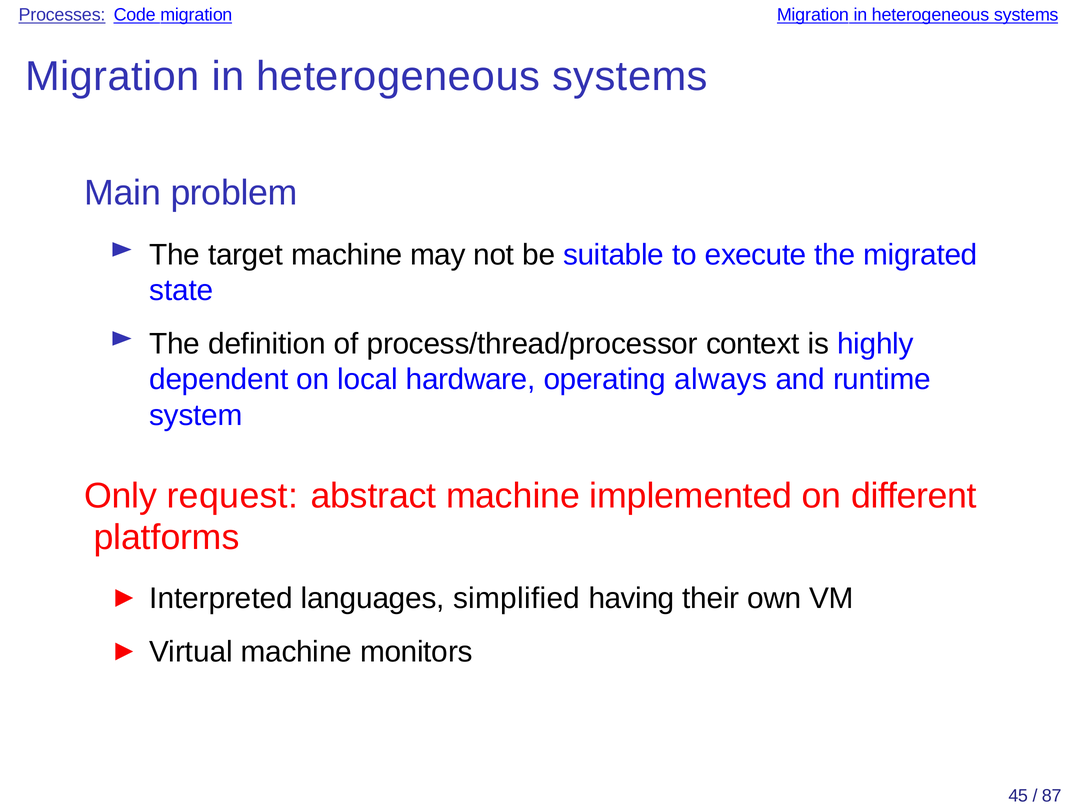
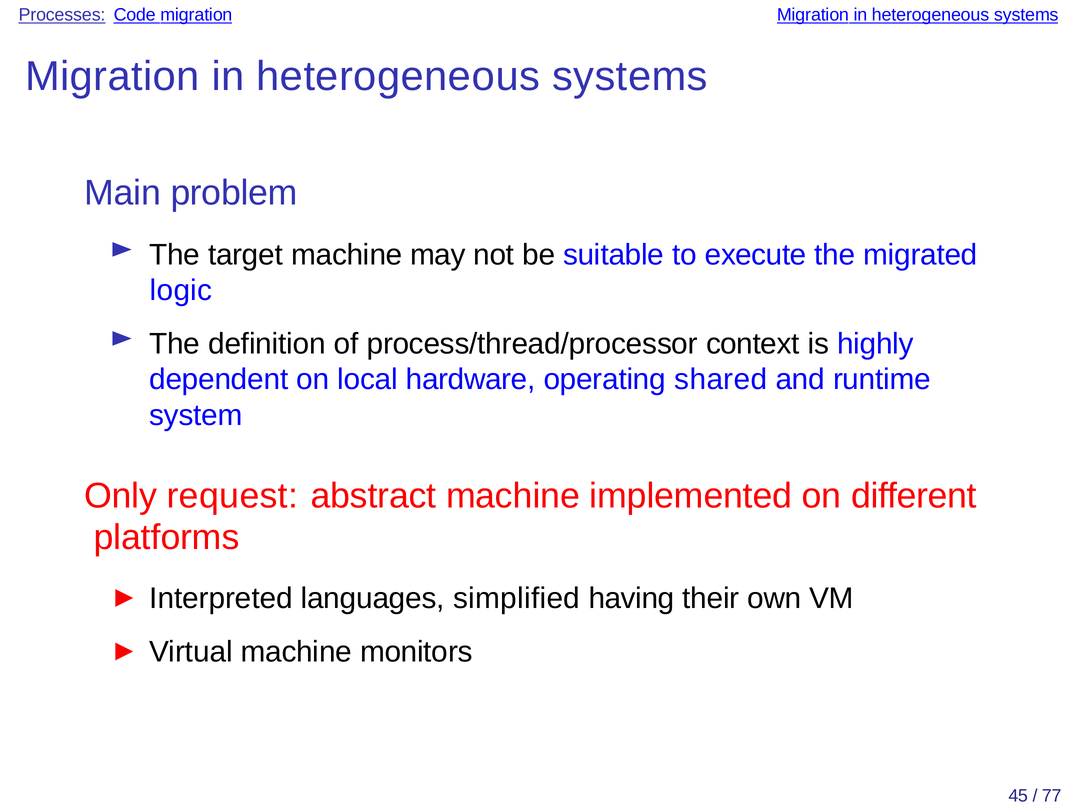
state: state -> logic
always: always -> shared
87: 87 -> 77
